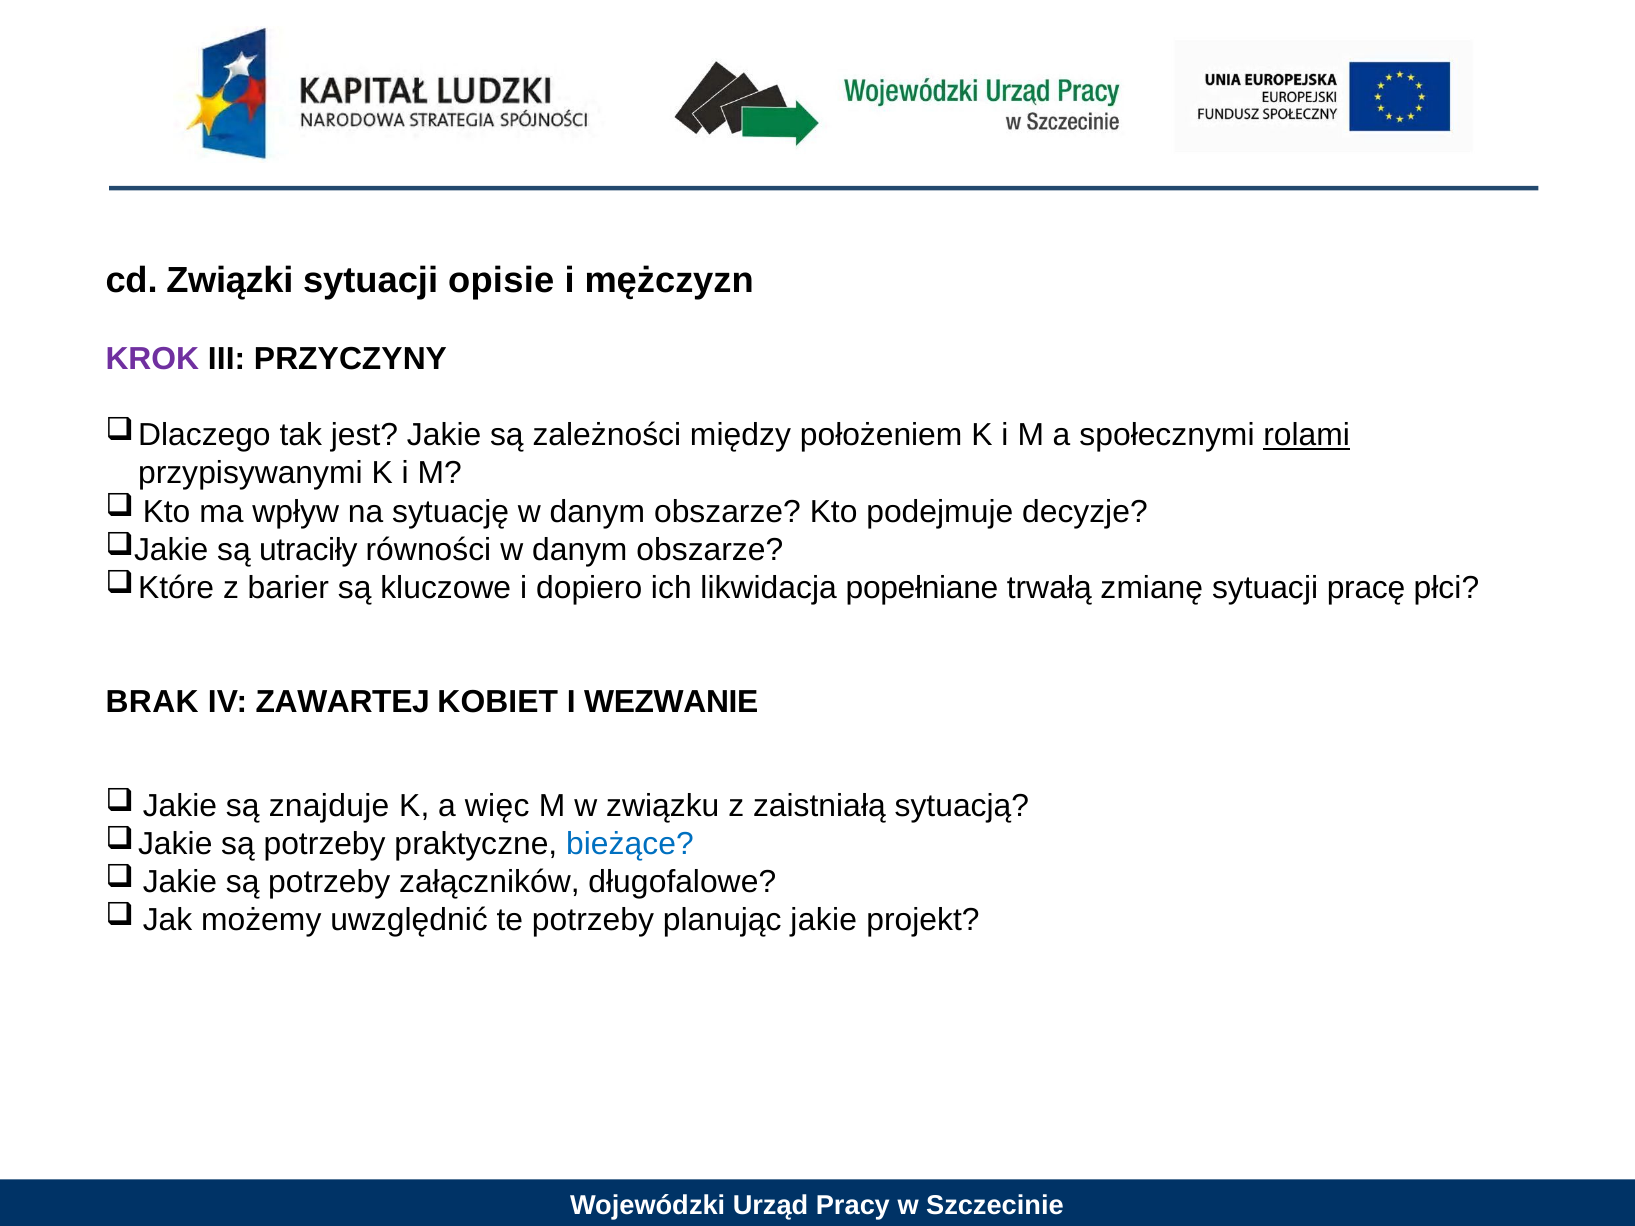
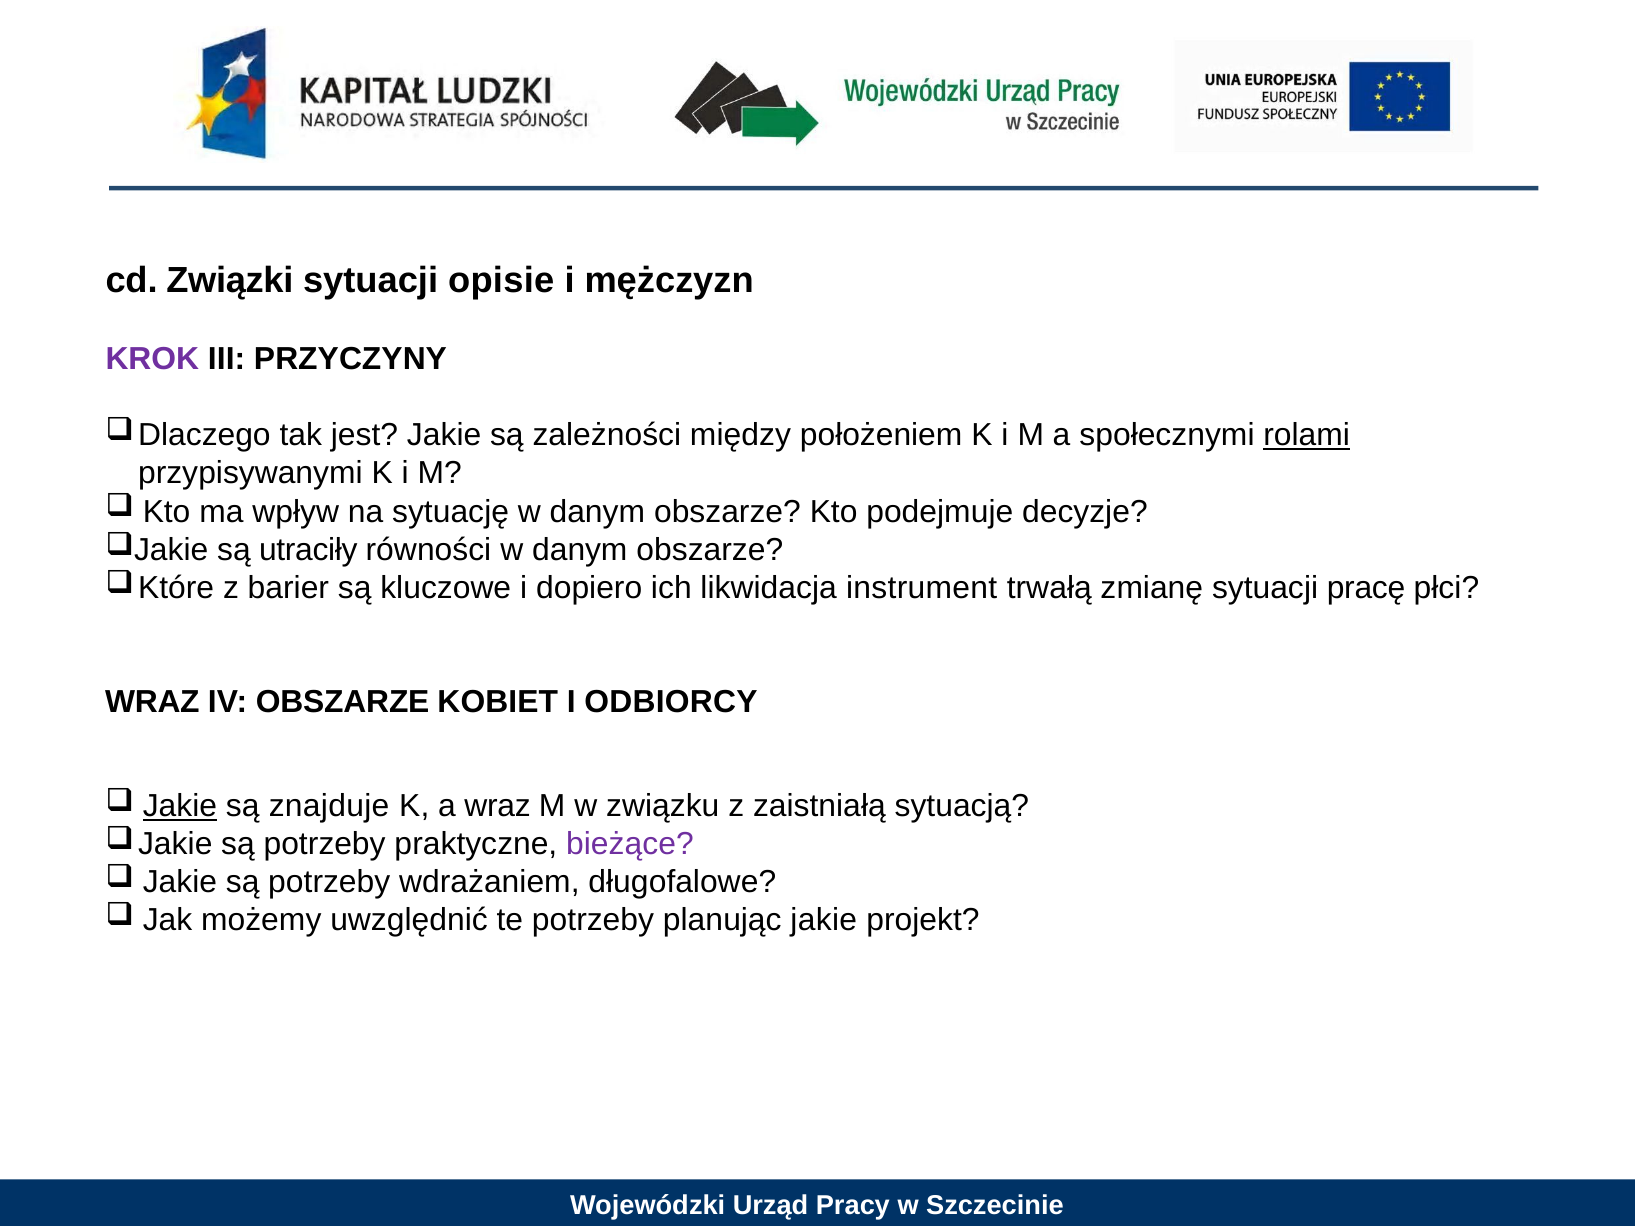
popełniane: popełniane -> instrument
BRAK at (152, 703): BRAK -> WRAZ
IV ZAWARTEJ: ZAWARTEJ -> OBSZARZE
WEZWANIE: WEZWANIE -> ODBIORCY
Jakie at (180, 806) underline: none -> present
a więc: więc -> wraz
bieżące colour: blue -> purple
załączników: załączników -> wdrażaniem
